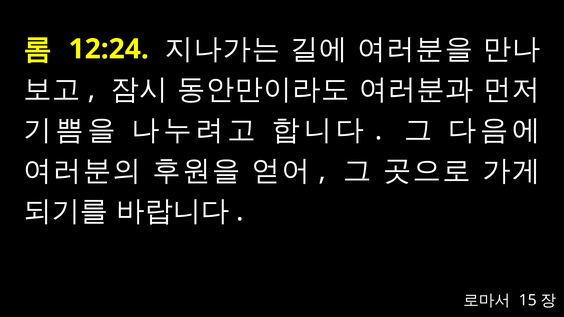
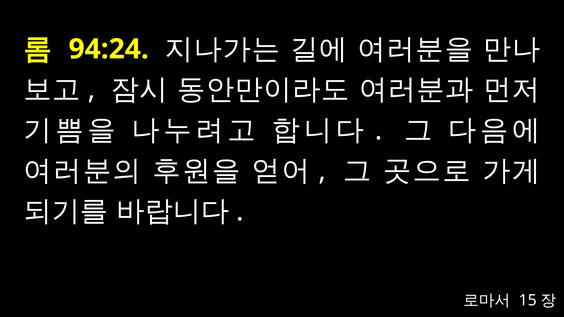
12:24: 12:24 -> 94:24
